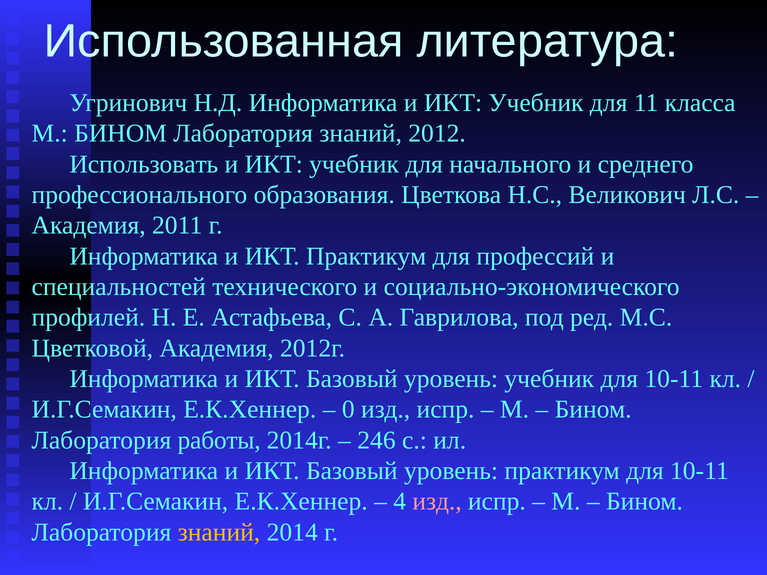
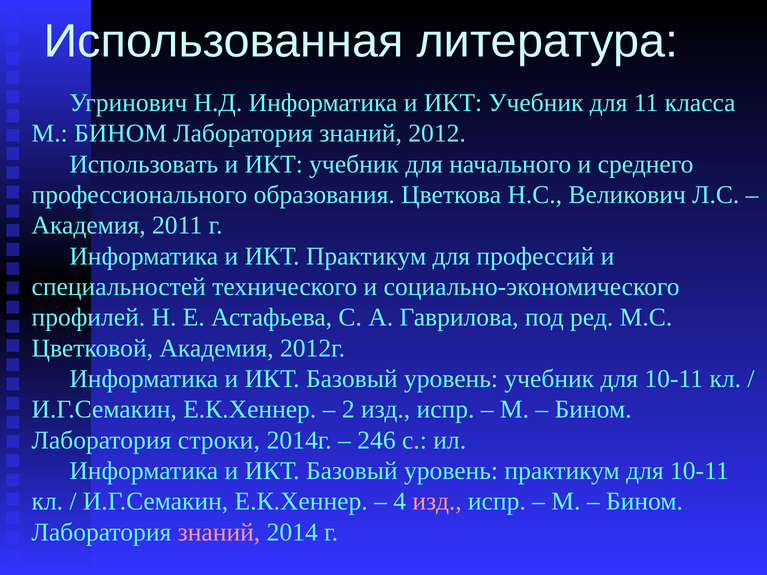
0: 0 -> 2
работы: работы -> строки
знаний at (219, 532) colour: yellow -> pink
